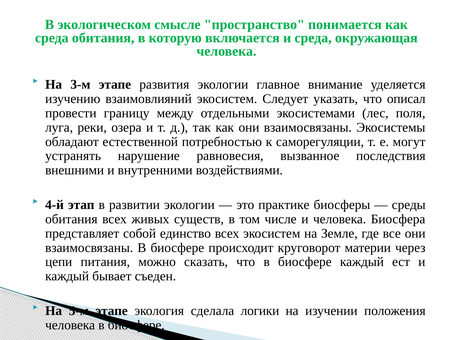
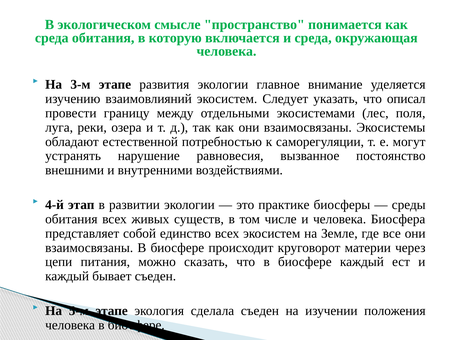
последствия: последствия -> постоянство
сделала логики: логики -> съеден
